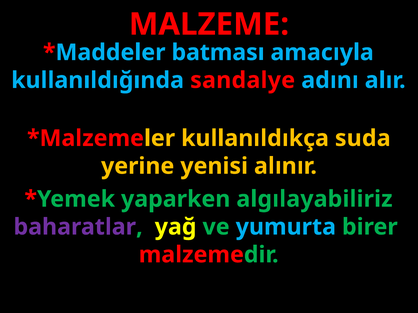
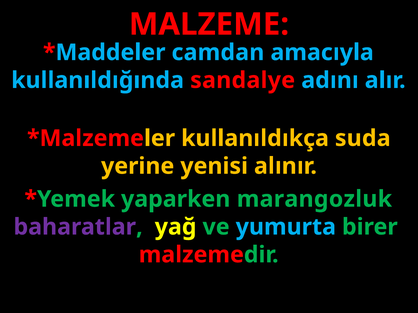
batması: batması -> camdan
algılayabiliriz: algılayabiliriz -> marangozluk
